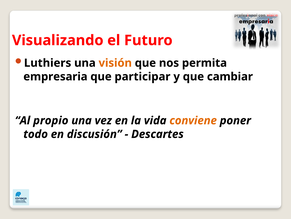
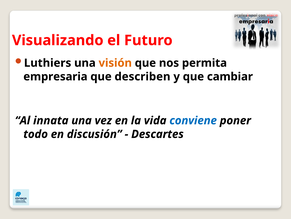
participar: participar -> describen
propio: propio -> innata
conviene colour: orange -> blue
